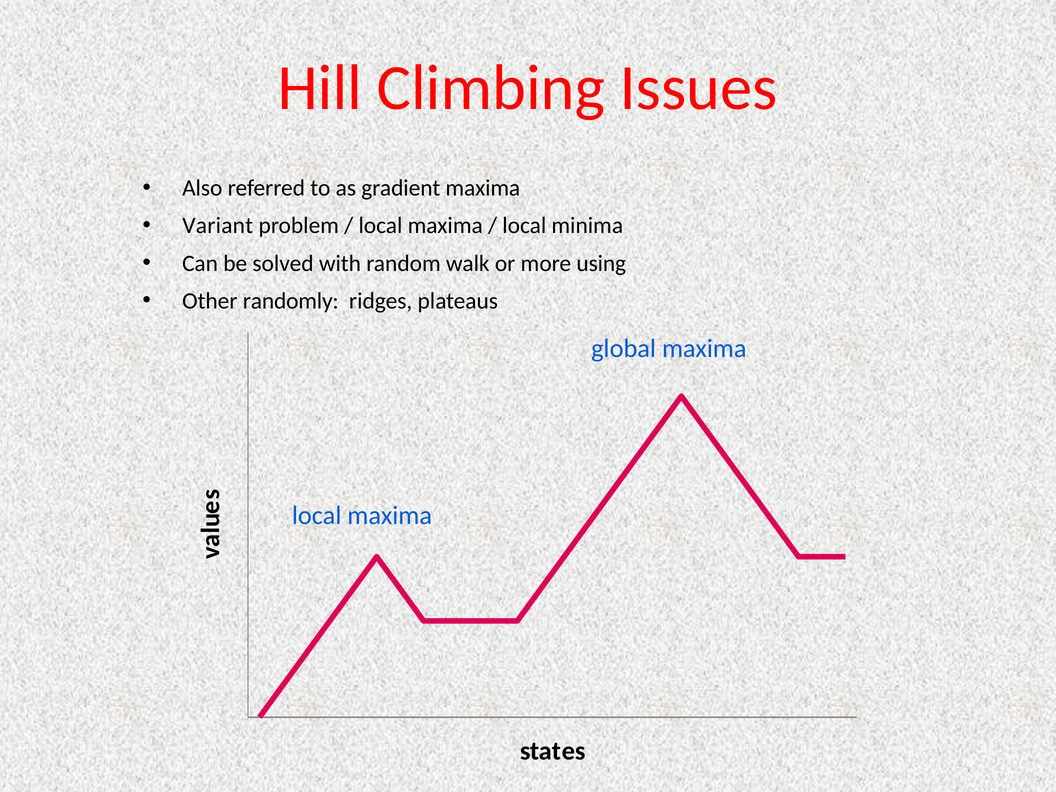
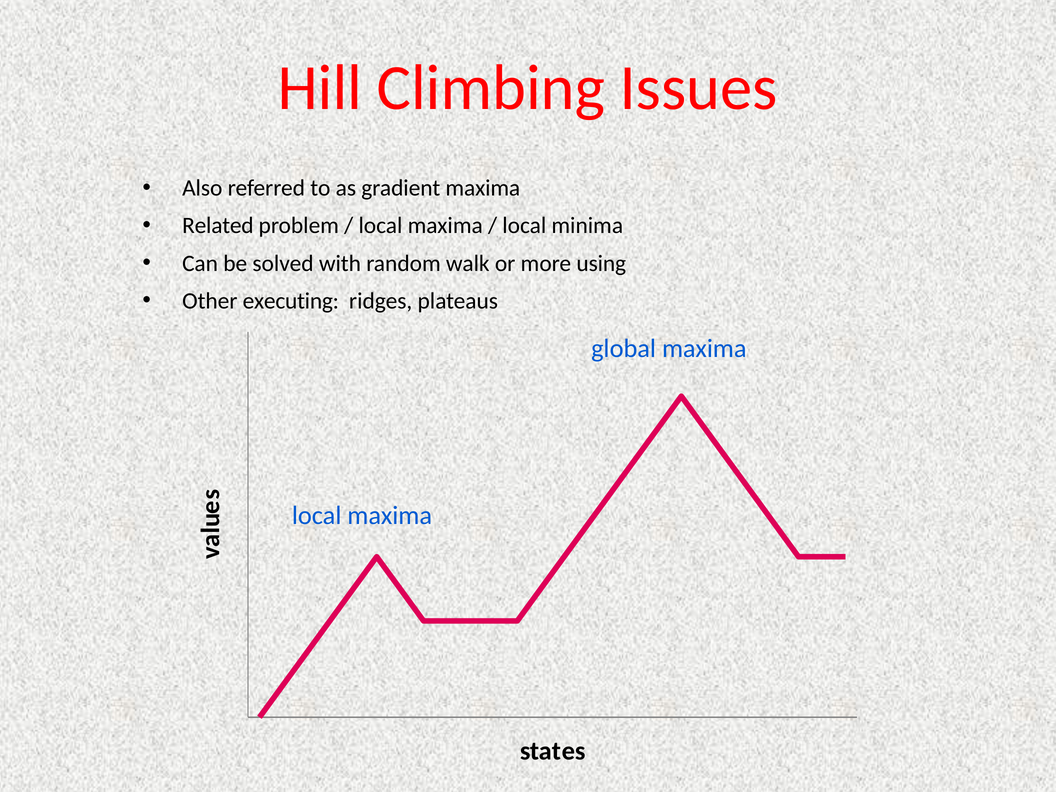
Variant: Variant -> Related
randomly: randomly -> executing
